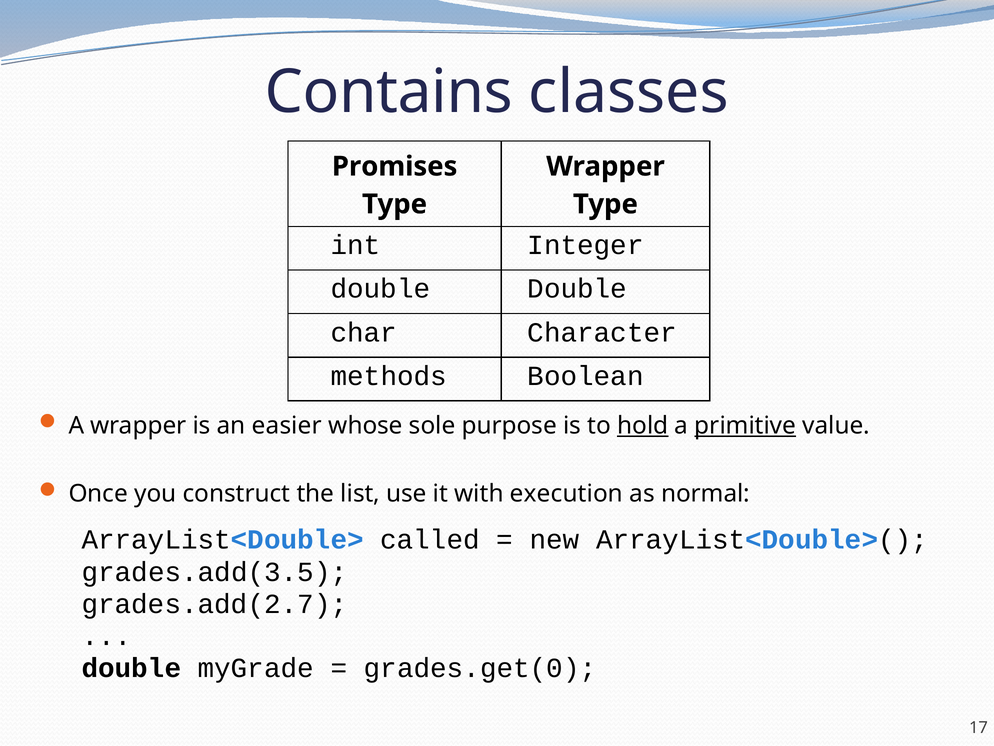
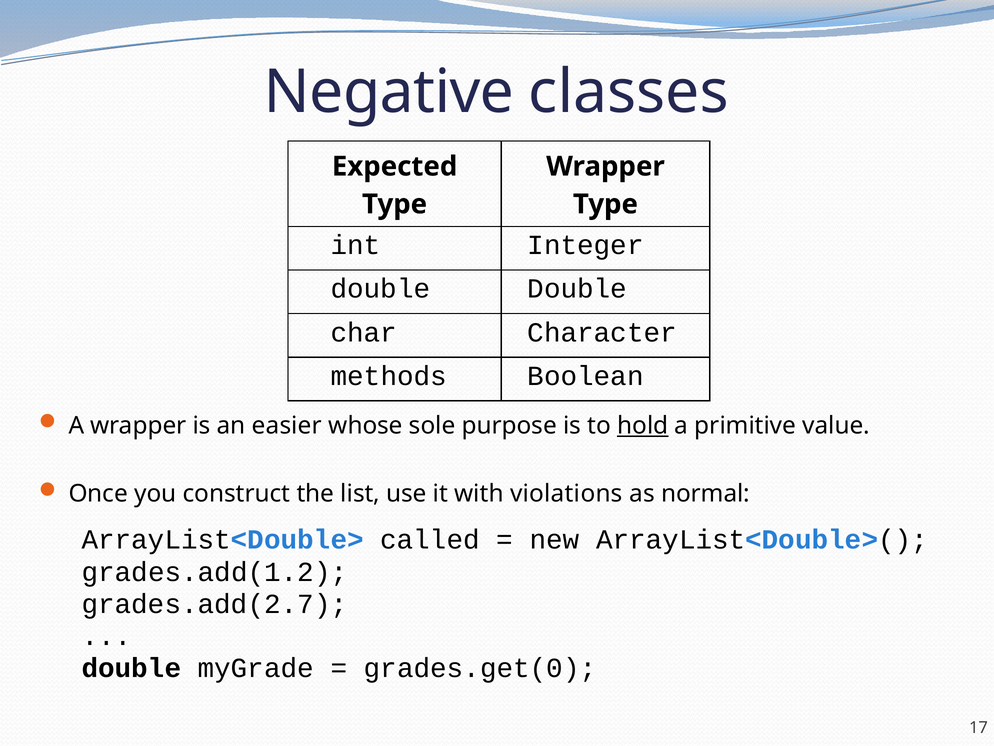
Contains: Contains -> Negative
Promises: Promises -> Expected
primitive underline: present -> none
execution: execution -> violations
grades.add(3.5: grades.add(3.5 -> grades.add(1.2
